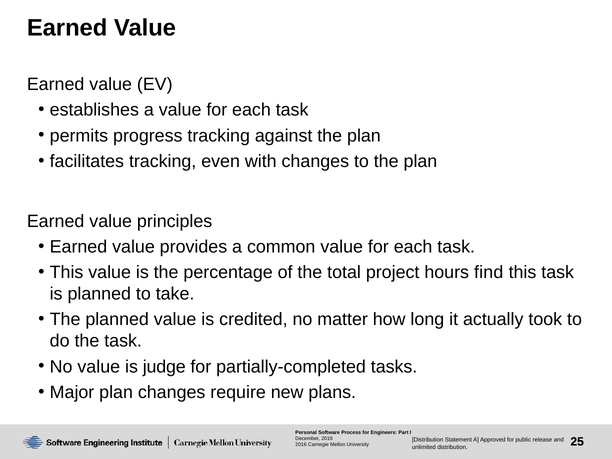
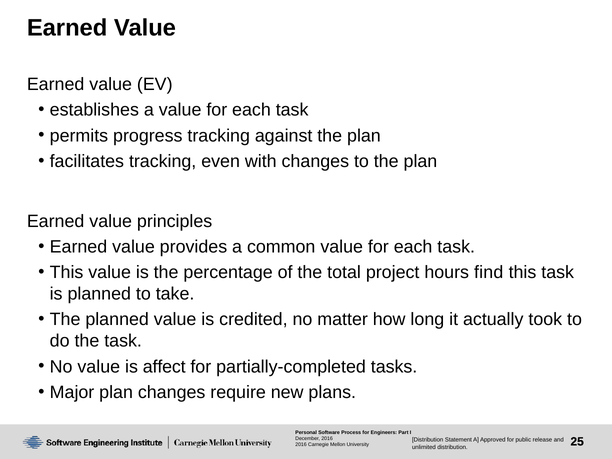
judge: judge -> affect
